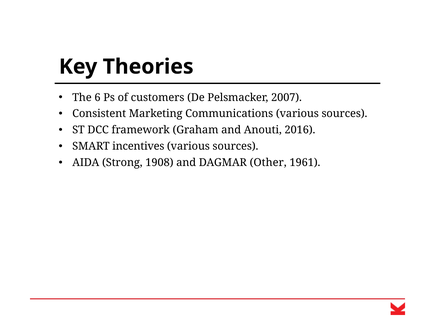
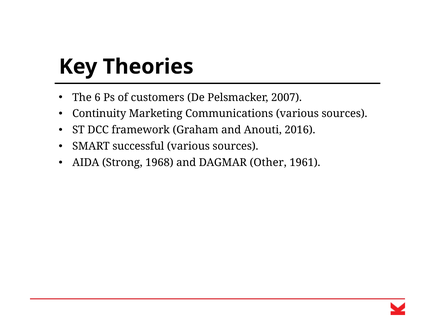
Consistent: Consistent -> Continuity
incentives: incentives -> successful
1908: 1908 -> 1968
